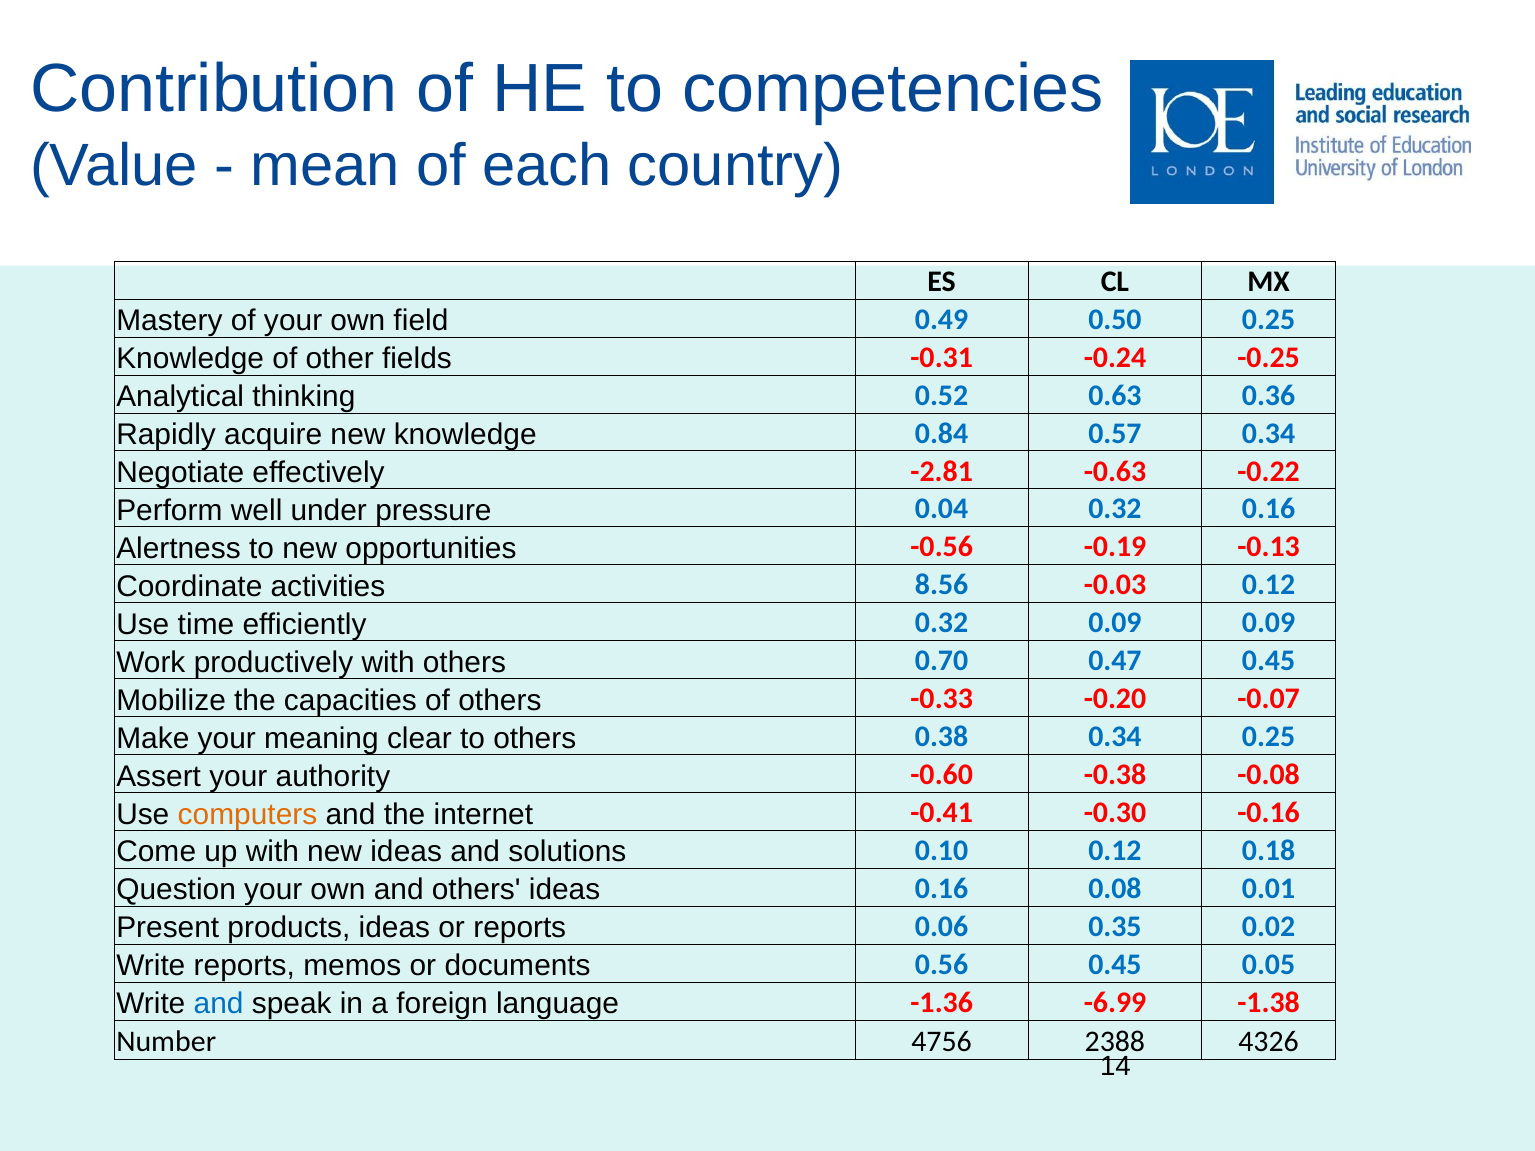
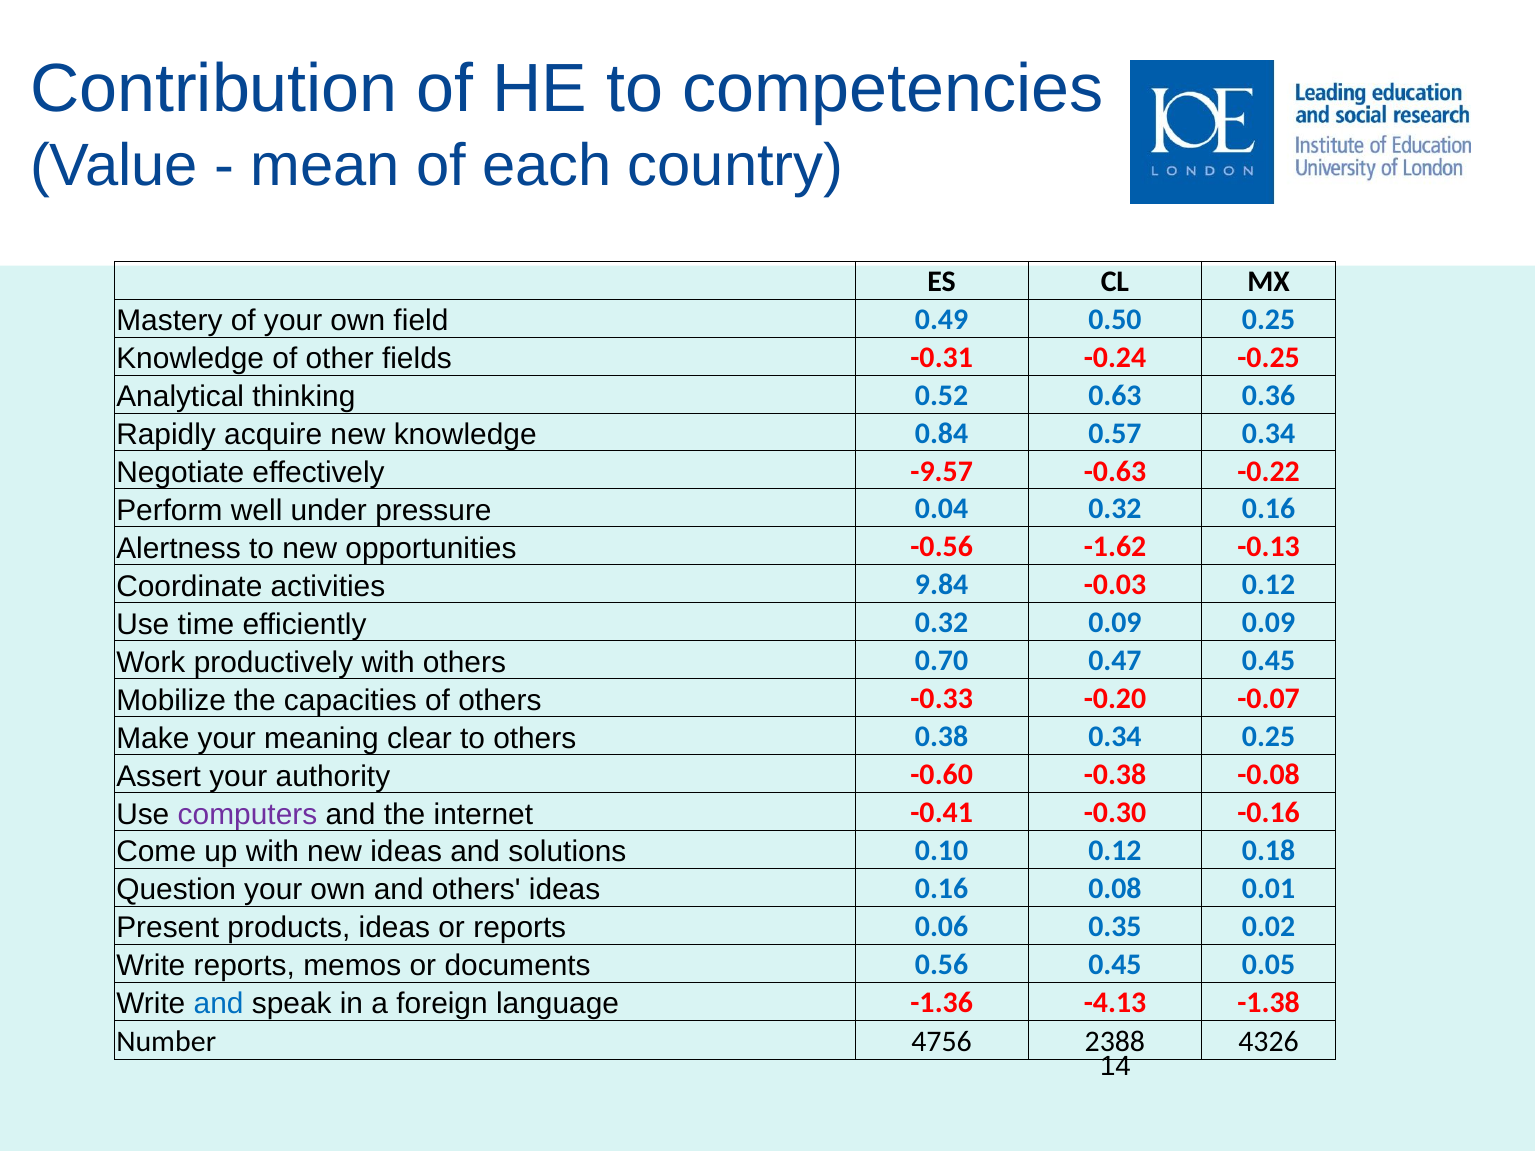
-2.81: -2.81 -> -9.57
-0.19: -0.19 -> -1.62
8.56: 8.56 -> 9.84
computers colour: orange -> purple
-6.99: -6.99 -> -4.13
